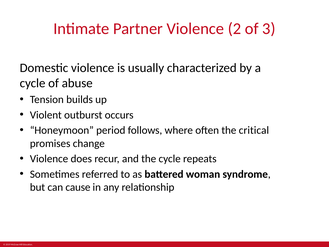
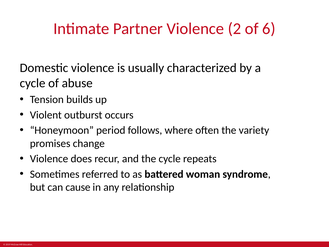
3: 3 -> 6
critical: critical -> variety
